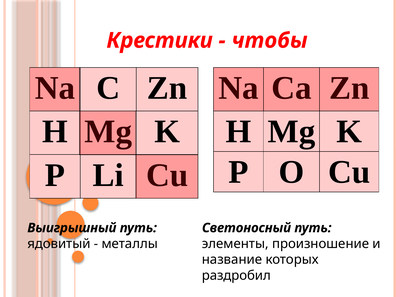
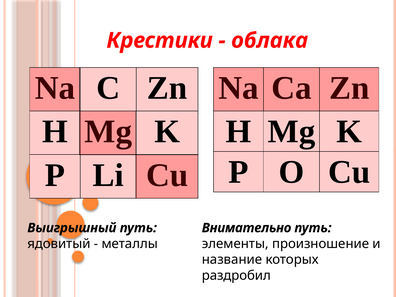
чтобы: чтобы -> облака
Светоносный: Светоносный -> Внимательно
